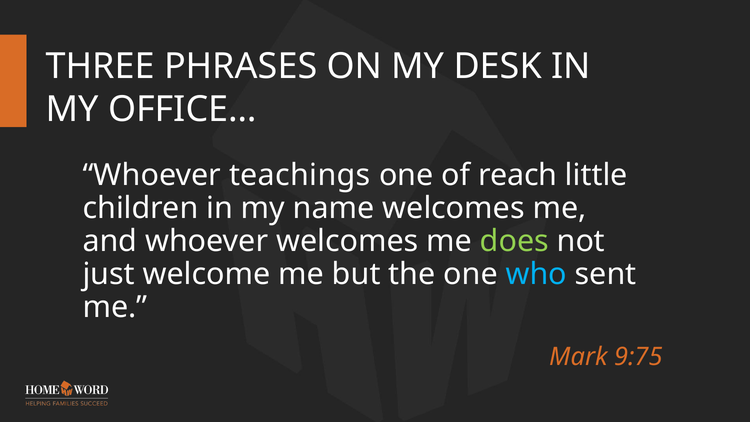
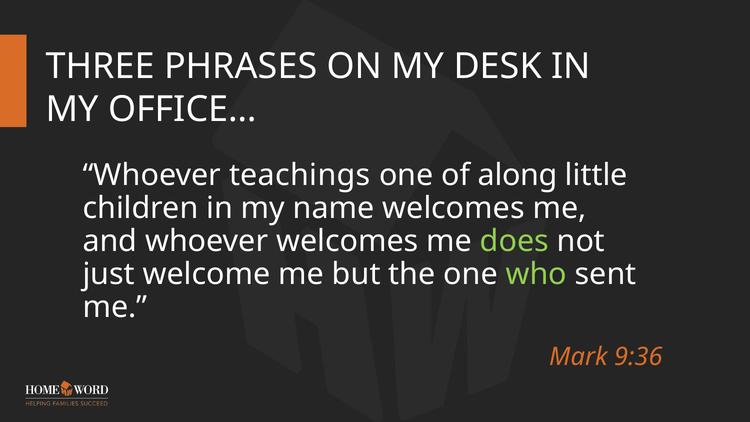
reach: reach -> along
who colour: light blue -> light green
9:75: 9:75 -> 9:36
